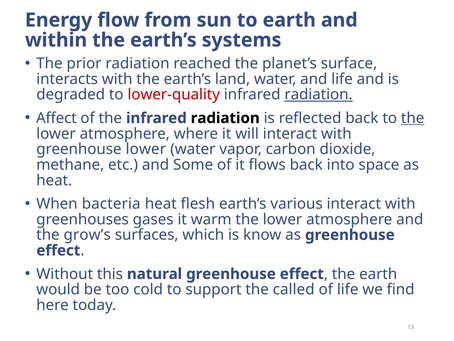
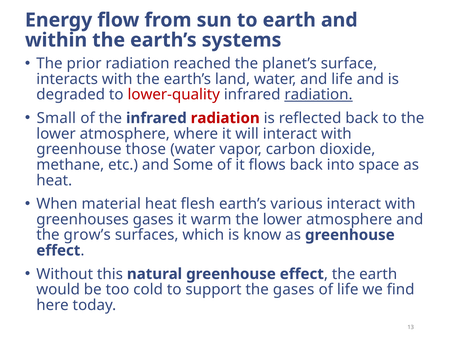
Affect: Affect -> Small
radiation at (225, 118) colour: black -> red
the at (413, 118) underline: present -> none
greenhouse lower: lower -> those
bacteria: bacteria -> material
the called: called -> gases
